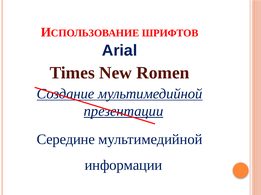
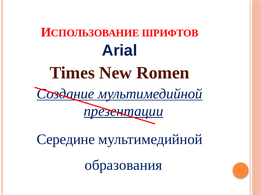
информации: информации -> образования
